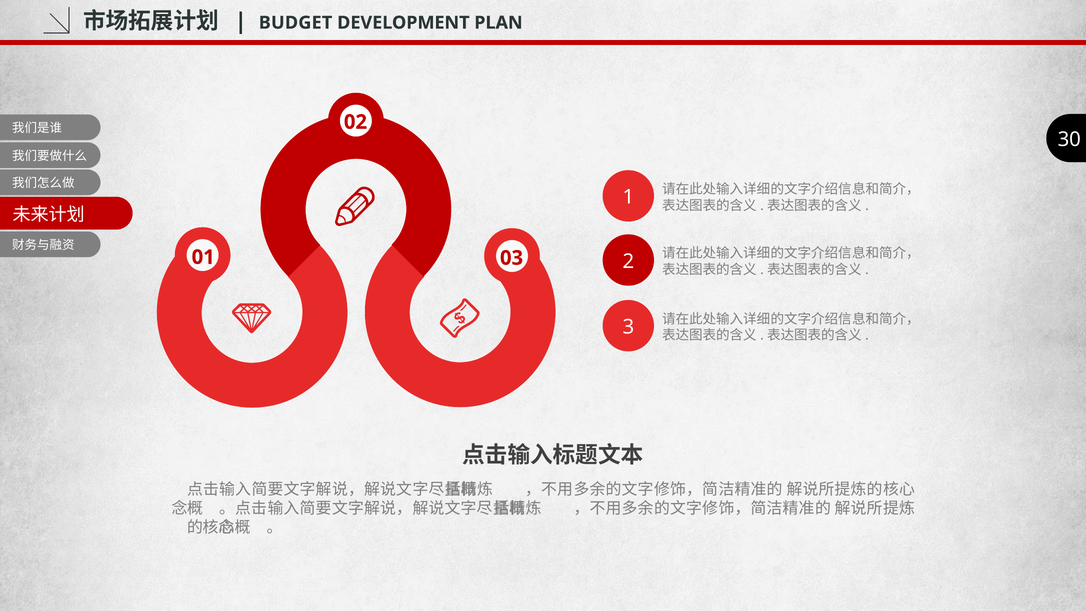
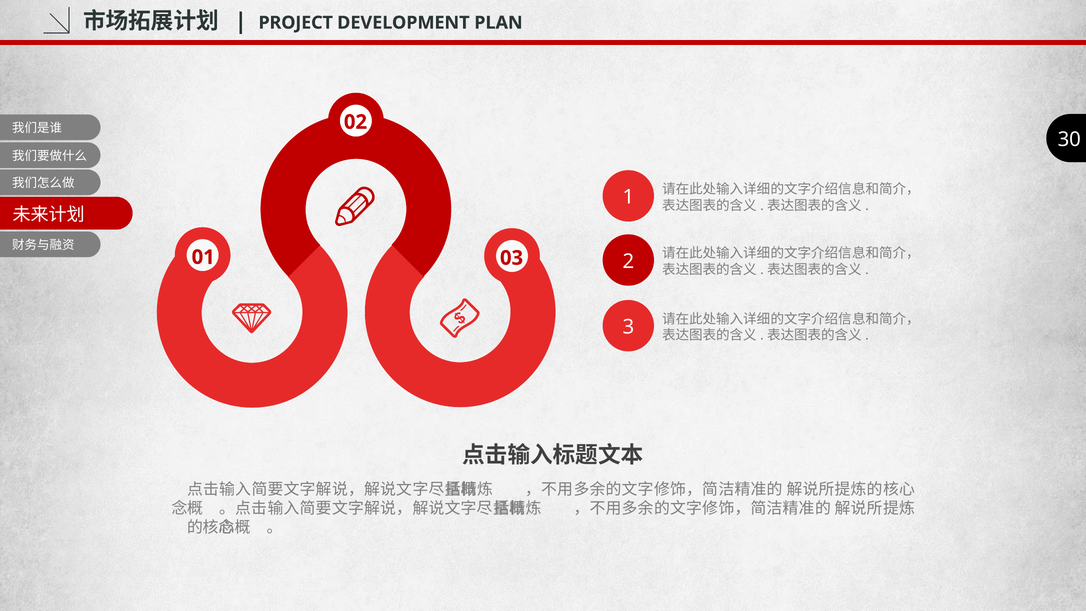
BUDGET: BUDGET -> PROJECT
